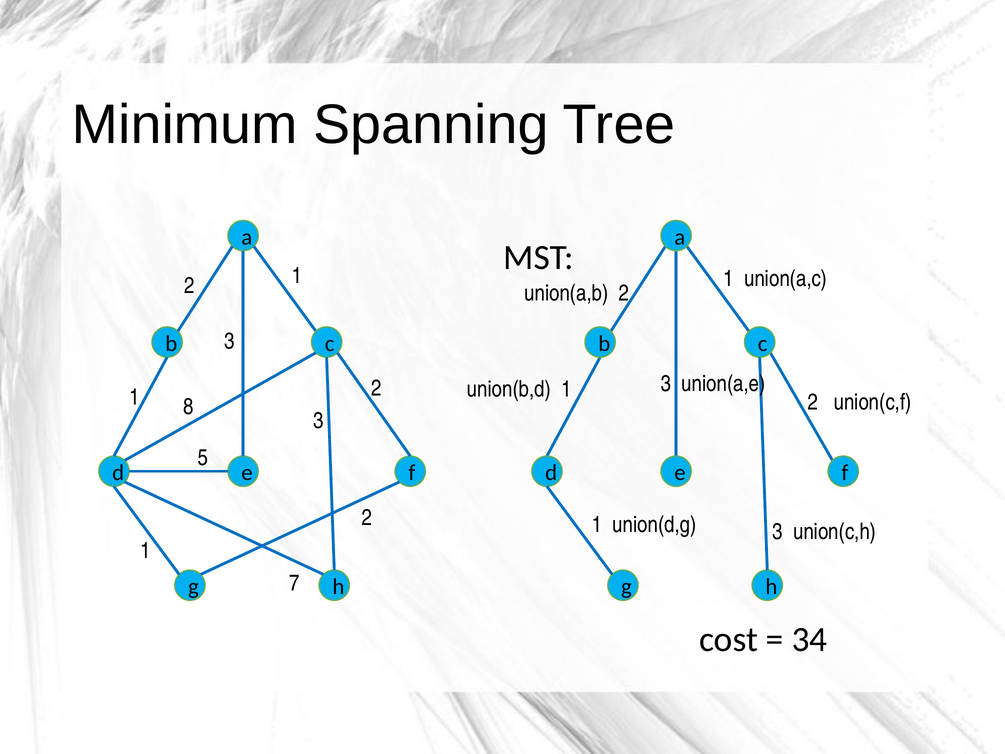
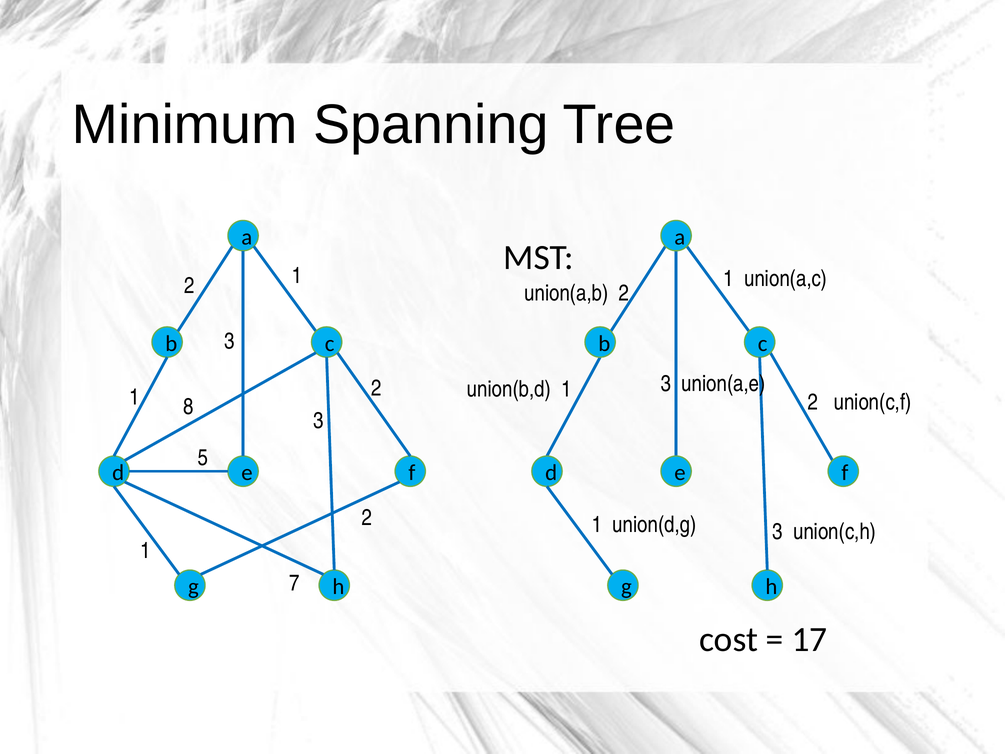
34: 34 -> 17
